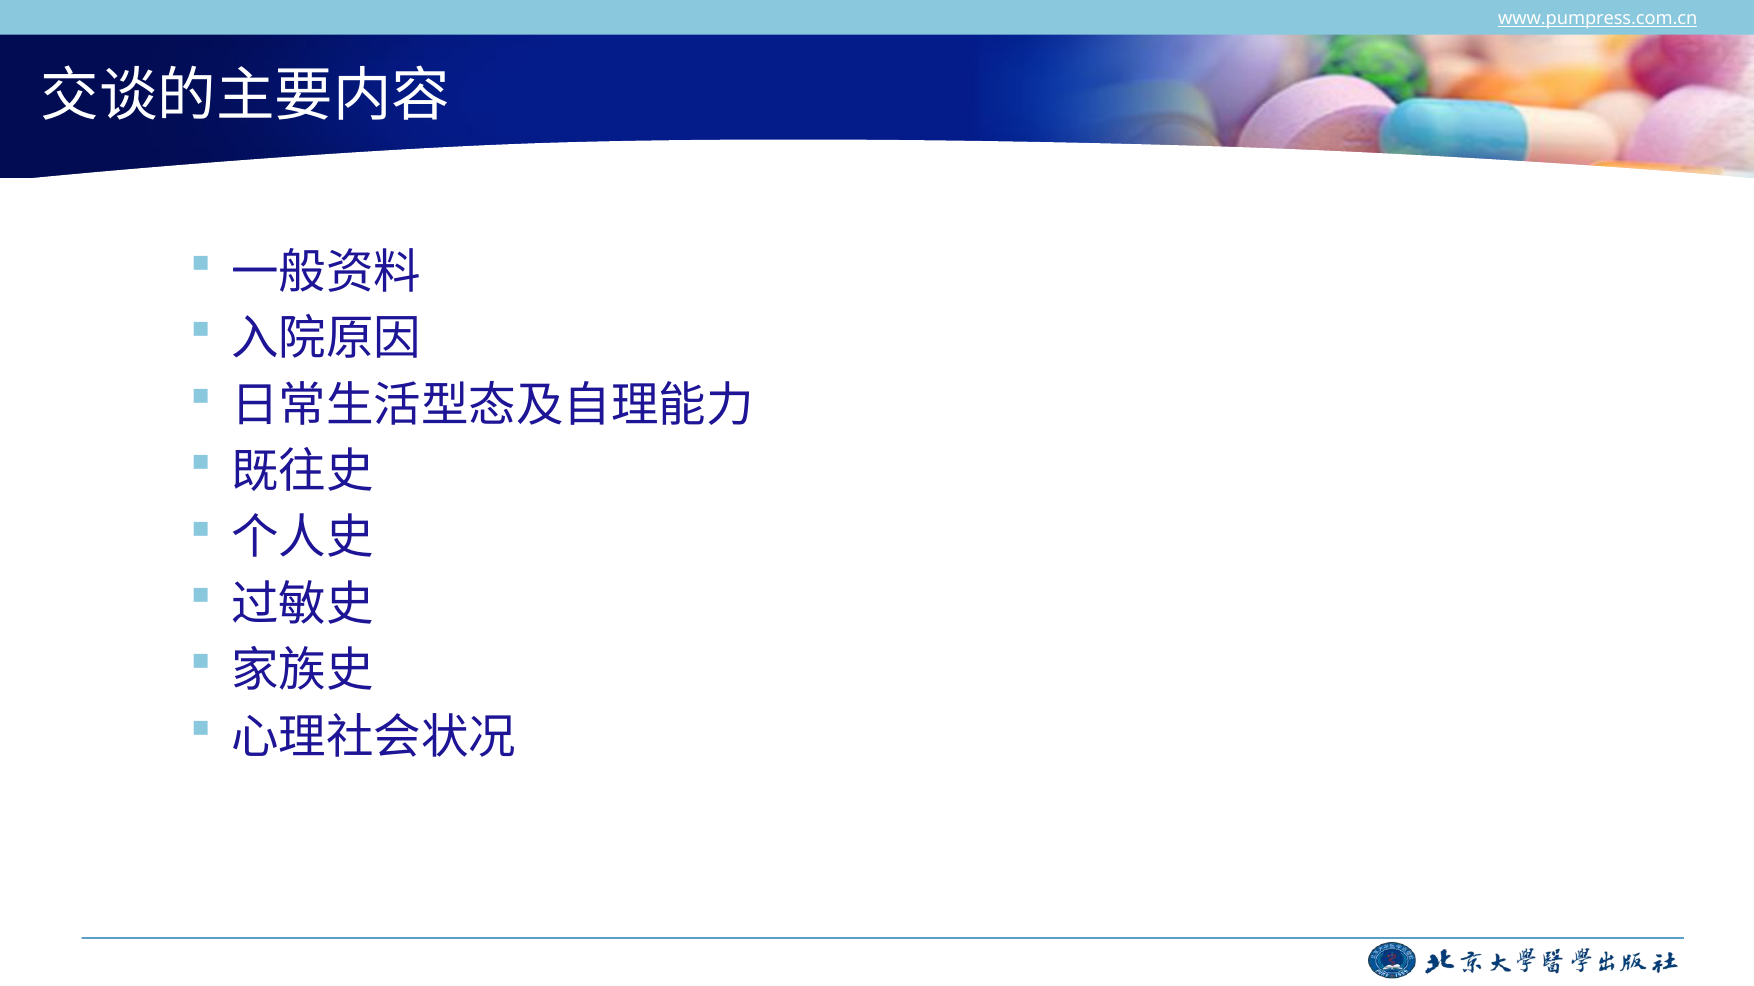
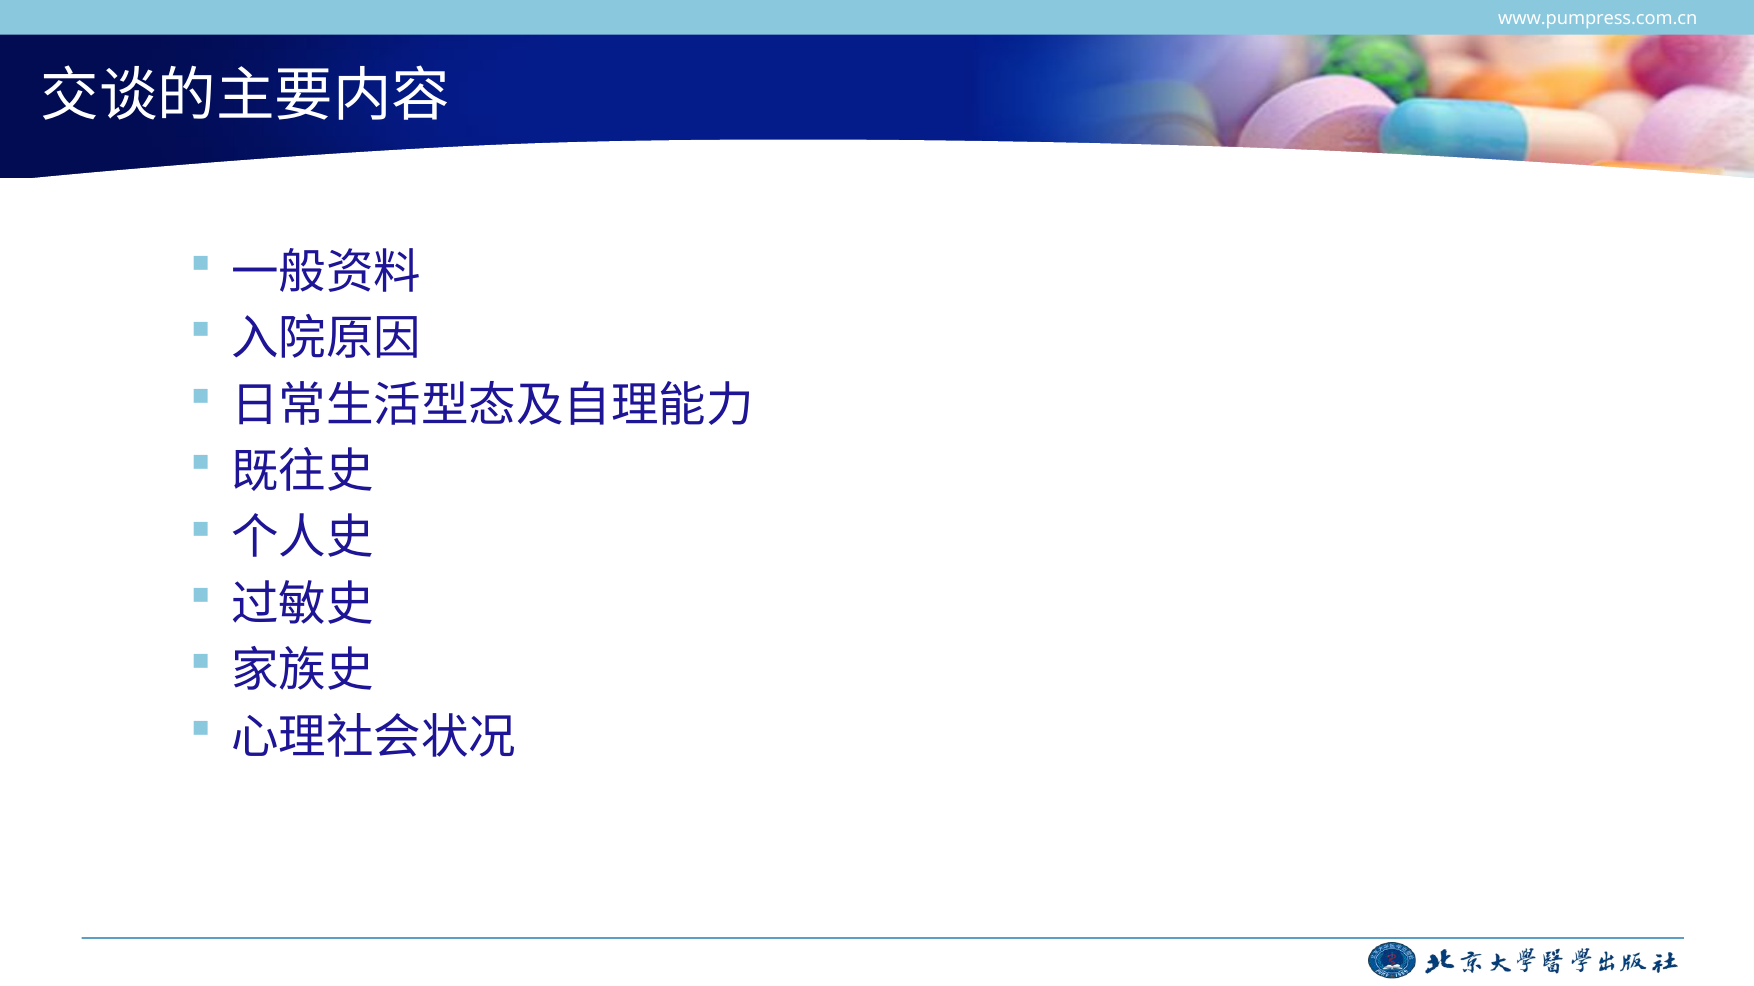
www.pumpress.com.cn underline: present -> none
